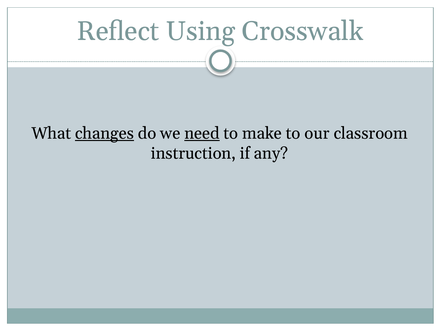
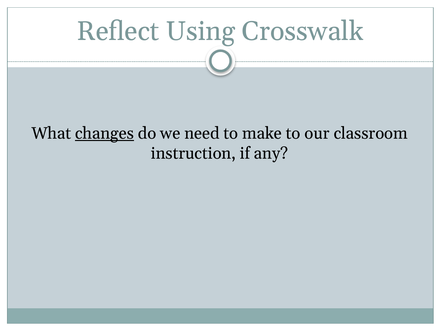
need underline: present -> none
